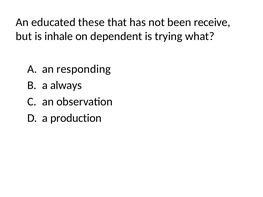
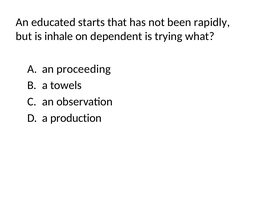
these: these -> starts
receive: receive -> rapidly
responding: responding -> proceeding
always: always -> towels
